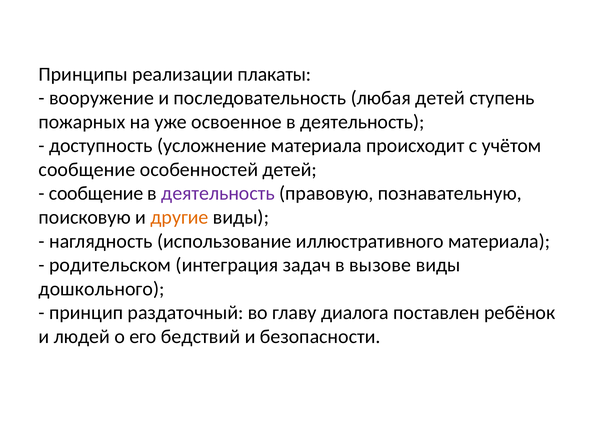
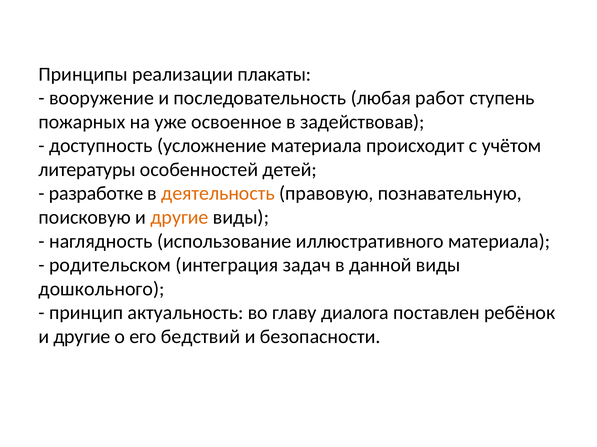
любая детей: детей -> работ
освоенное в деятельность: деятельность -> задействовав
сообщение at (87, 170): сообщение -> литературы
сообщение at (96, 194): сообщение -> разработке
деятельность at (218, 194) colour: purple -> orange
вызове: вызове -> данной
раздаточный: раздаточный -> актуальность
людей at (82, 337): людей -> другие
